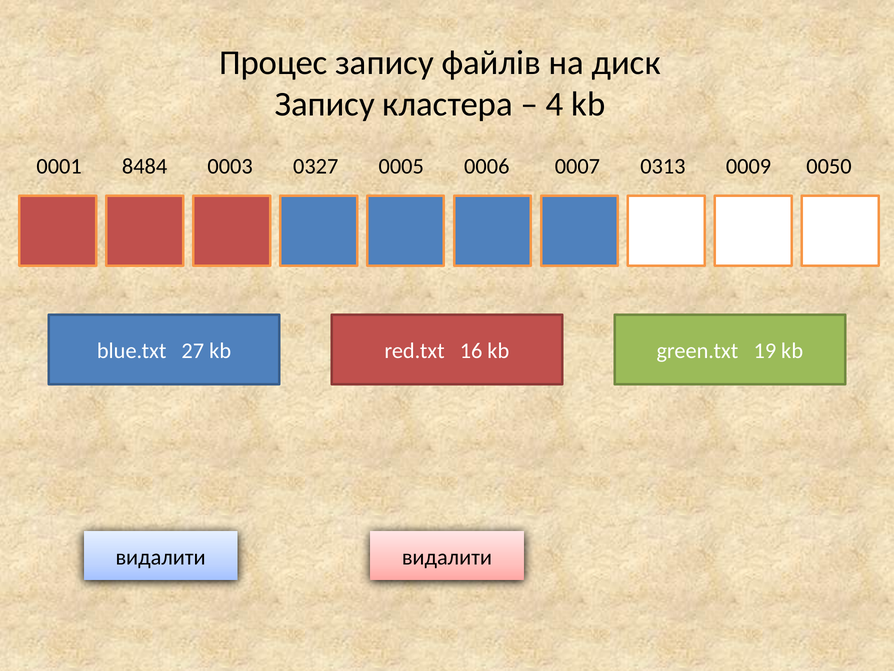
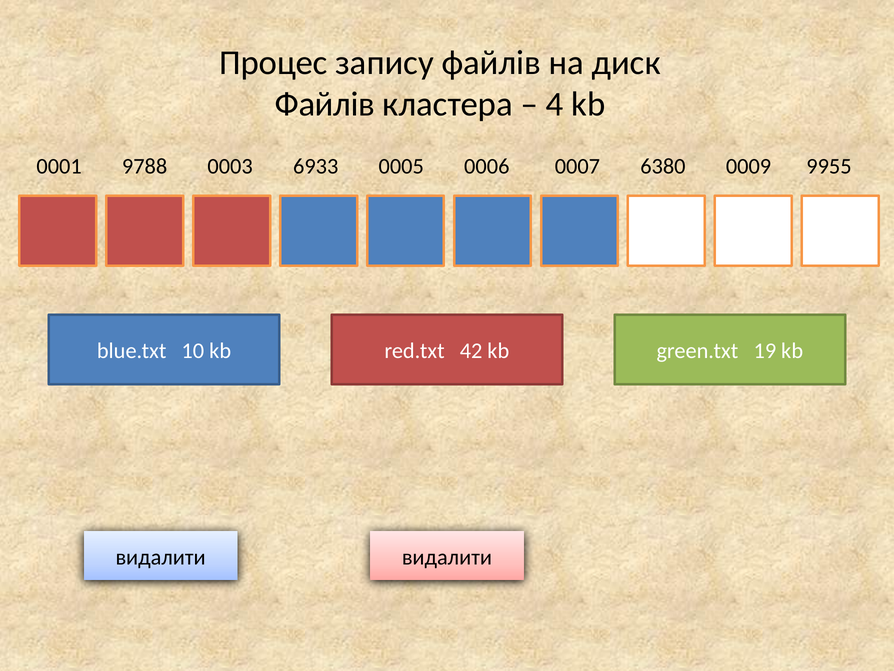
Запису at (325, 104): Запису -> Файлів
8484: 8484 -> 9788
0327: 0327 -> 6933
0313: 0313 -> 6380
0050: 0050 -> 9955
27: 27 -> 10
16: 16 -> 42
